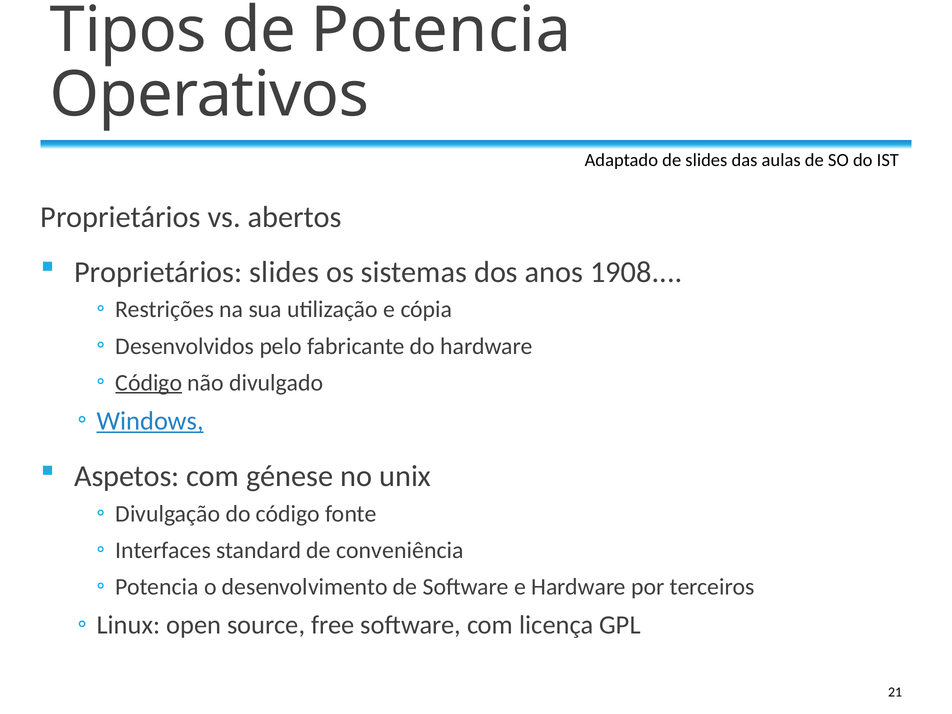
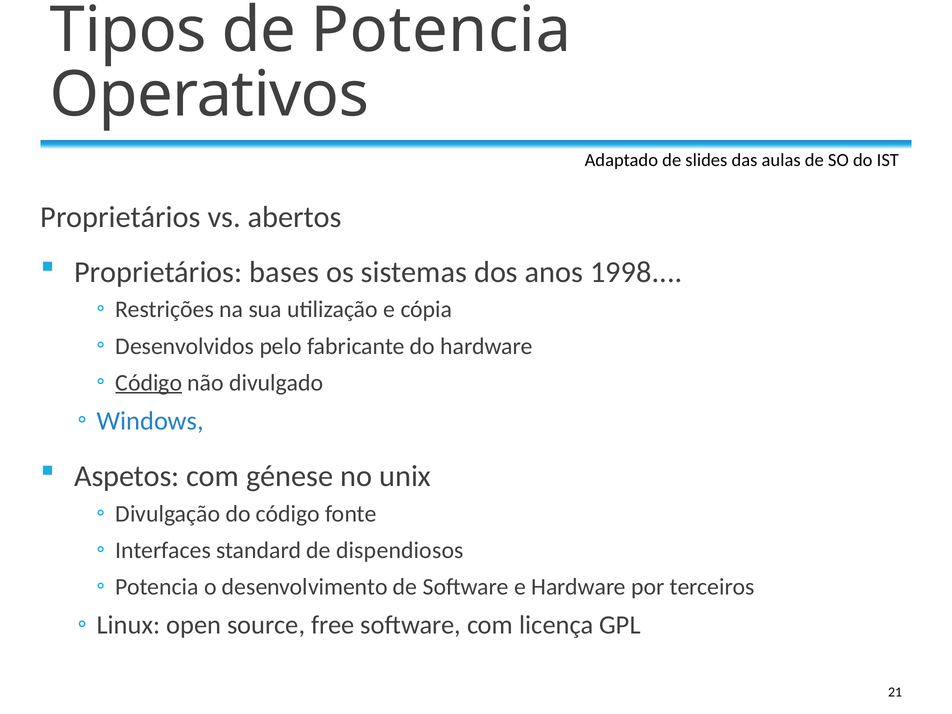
Proprietários slides: slides -> bases
1908: 1908 -> 1998
Windows underline: present -> none
conveniência: conveniência -> dispendiosos
